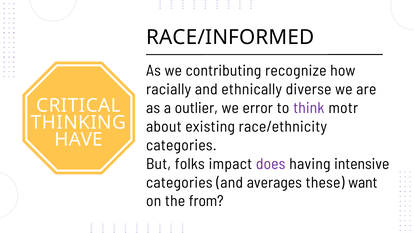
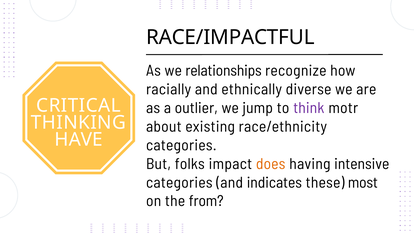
RACE/INFORMED: RACE/INFORMED -> RACE/IMPACTFUL
contributing: contributing -> relationships
error: error -> jump
does colour: purple -> orange
averages: averages -> indicates
want: want -> most
